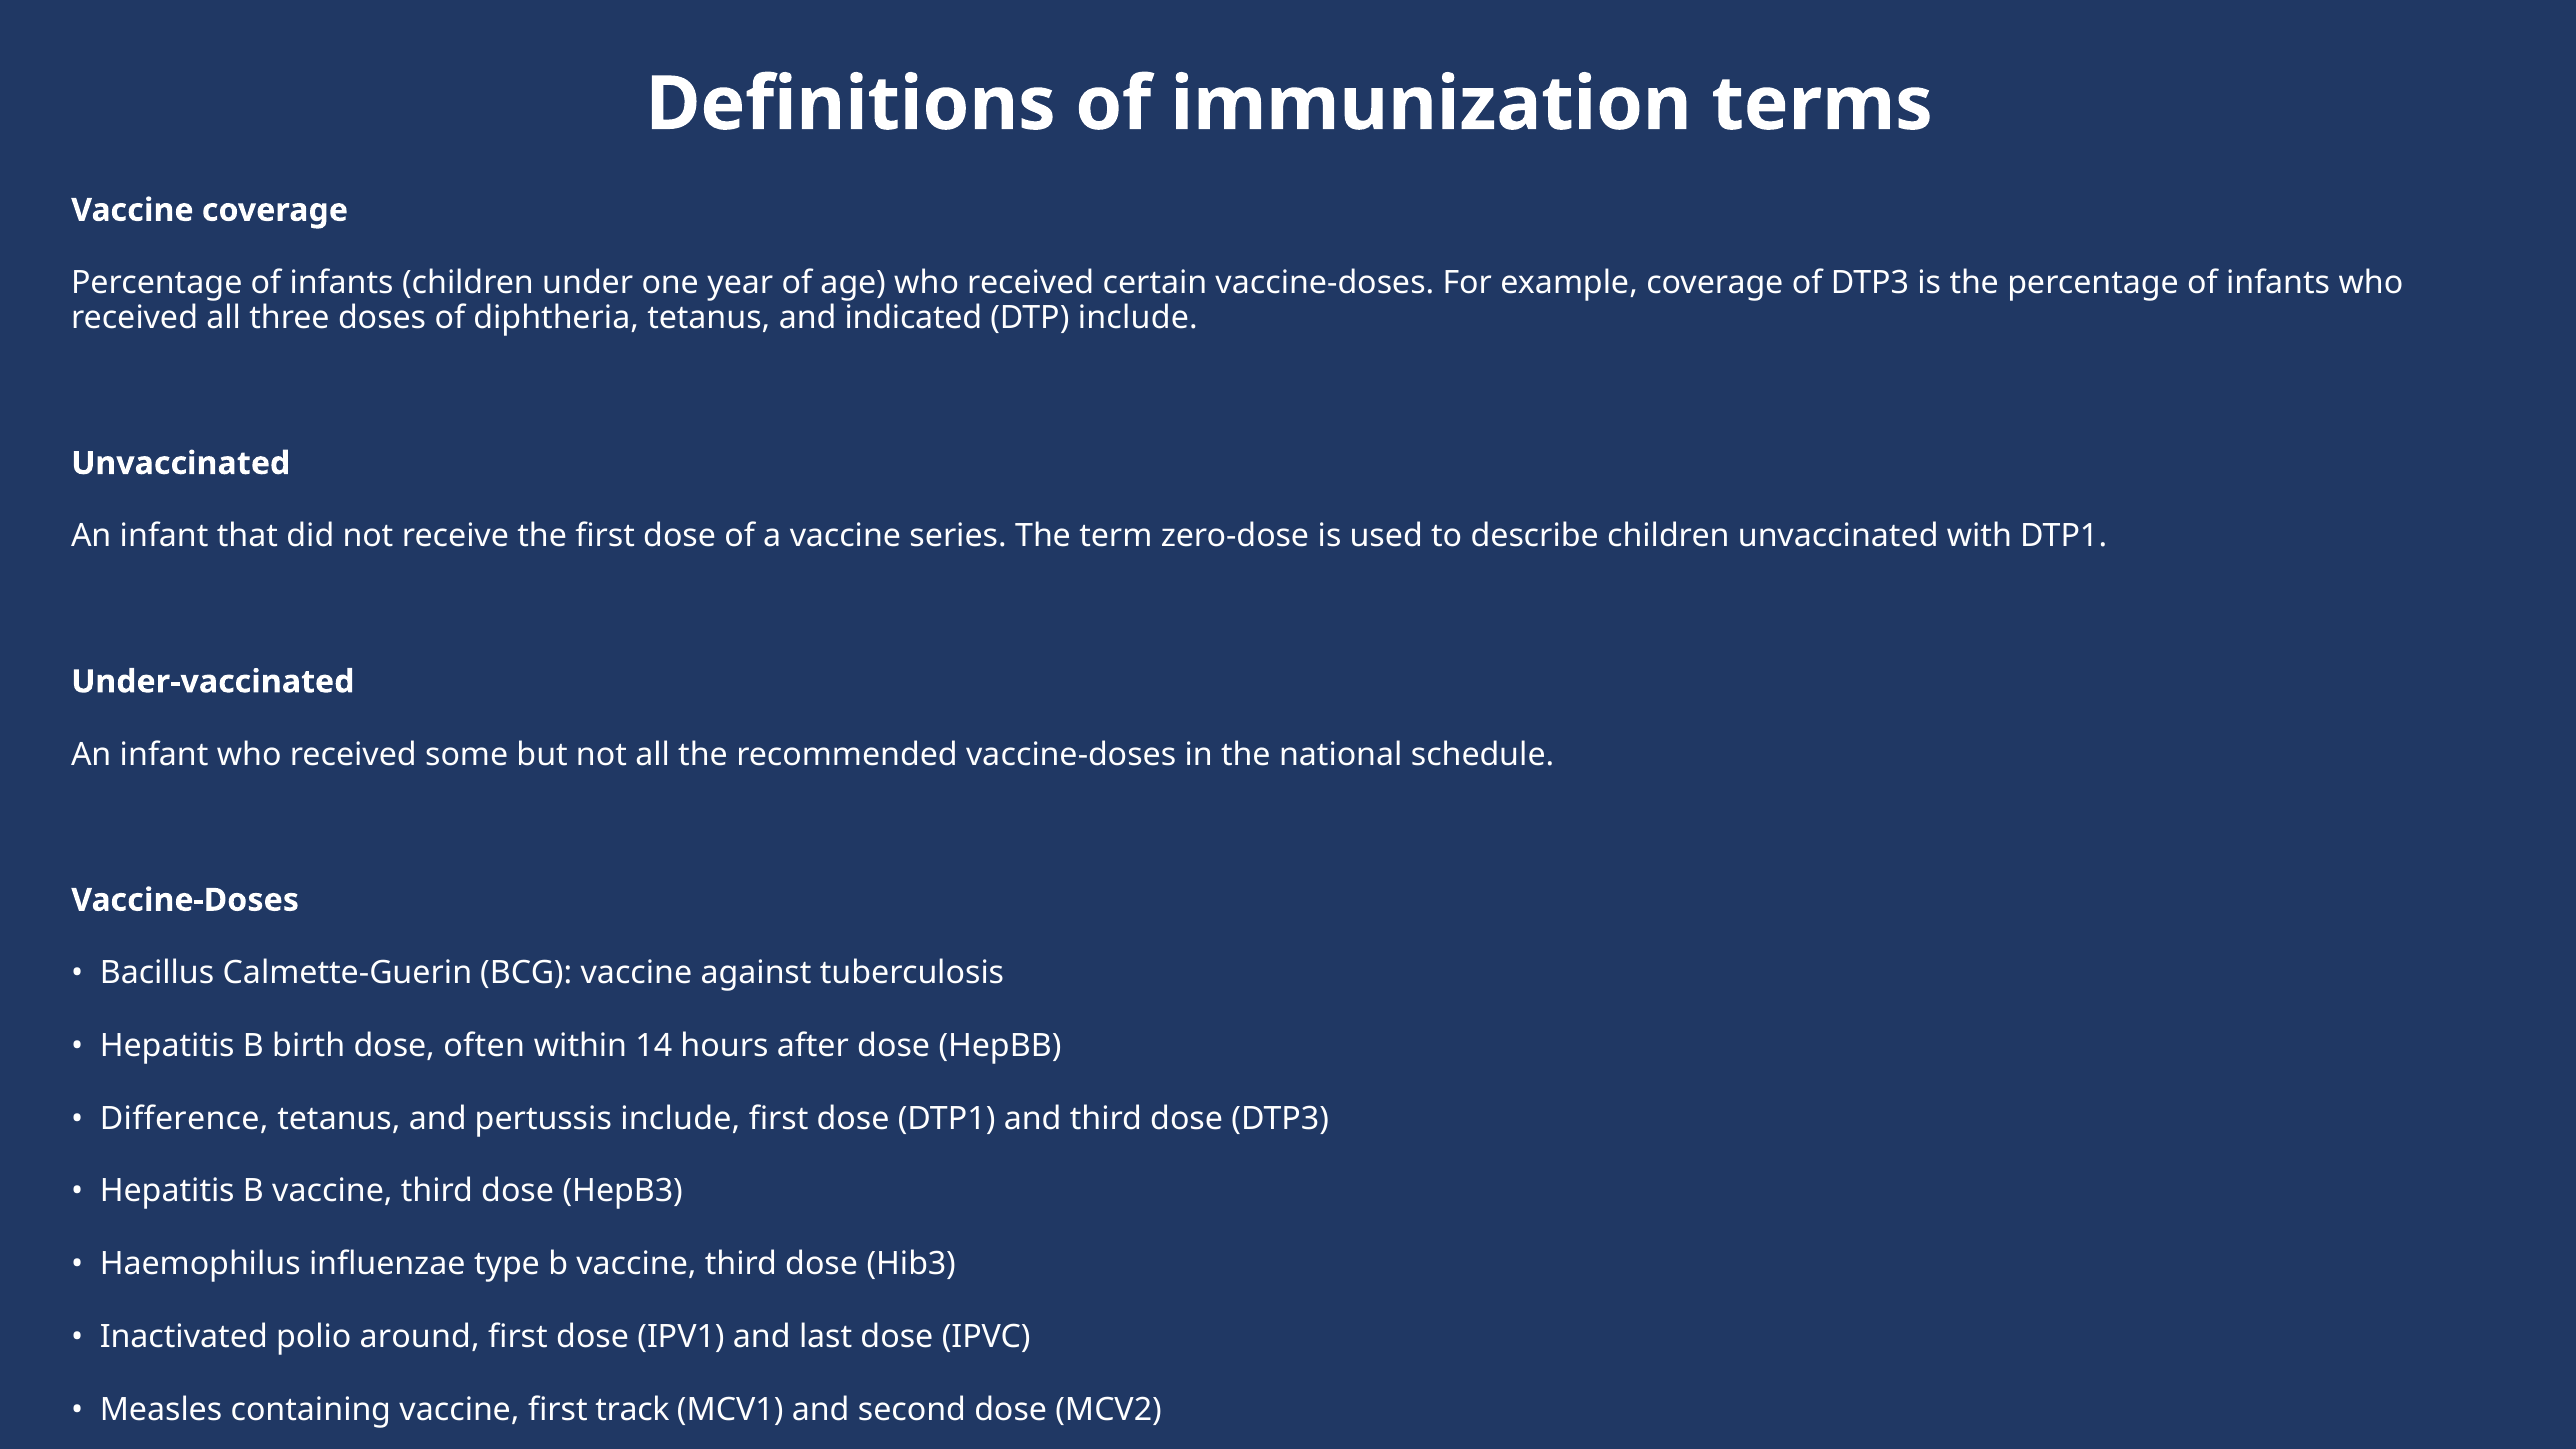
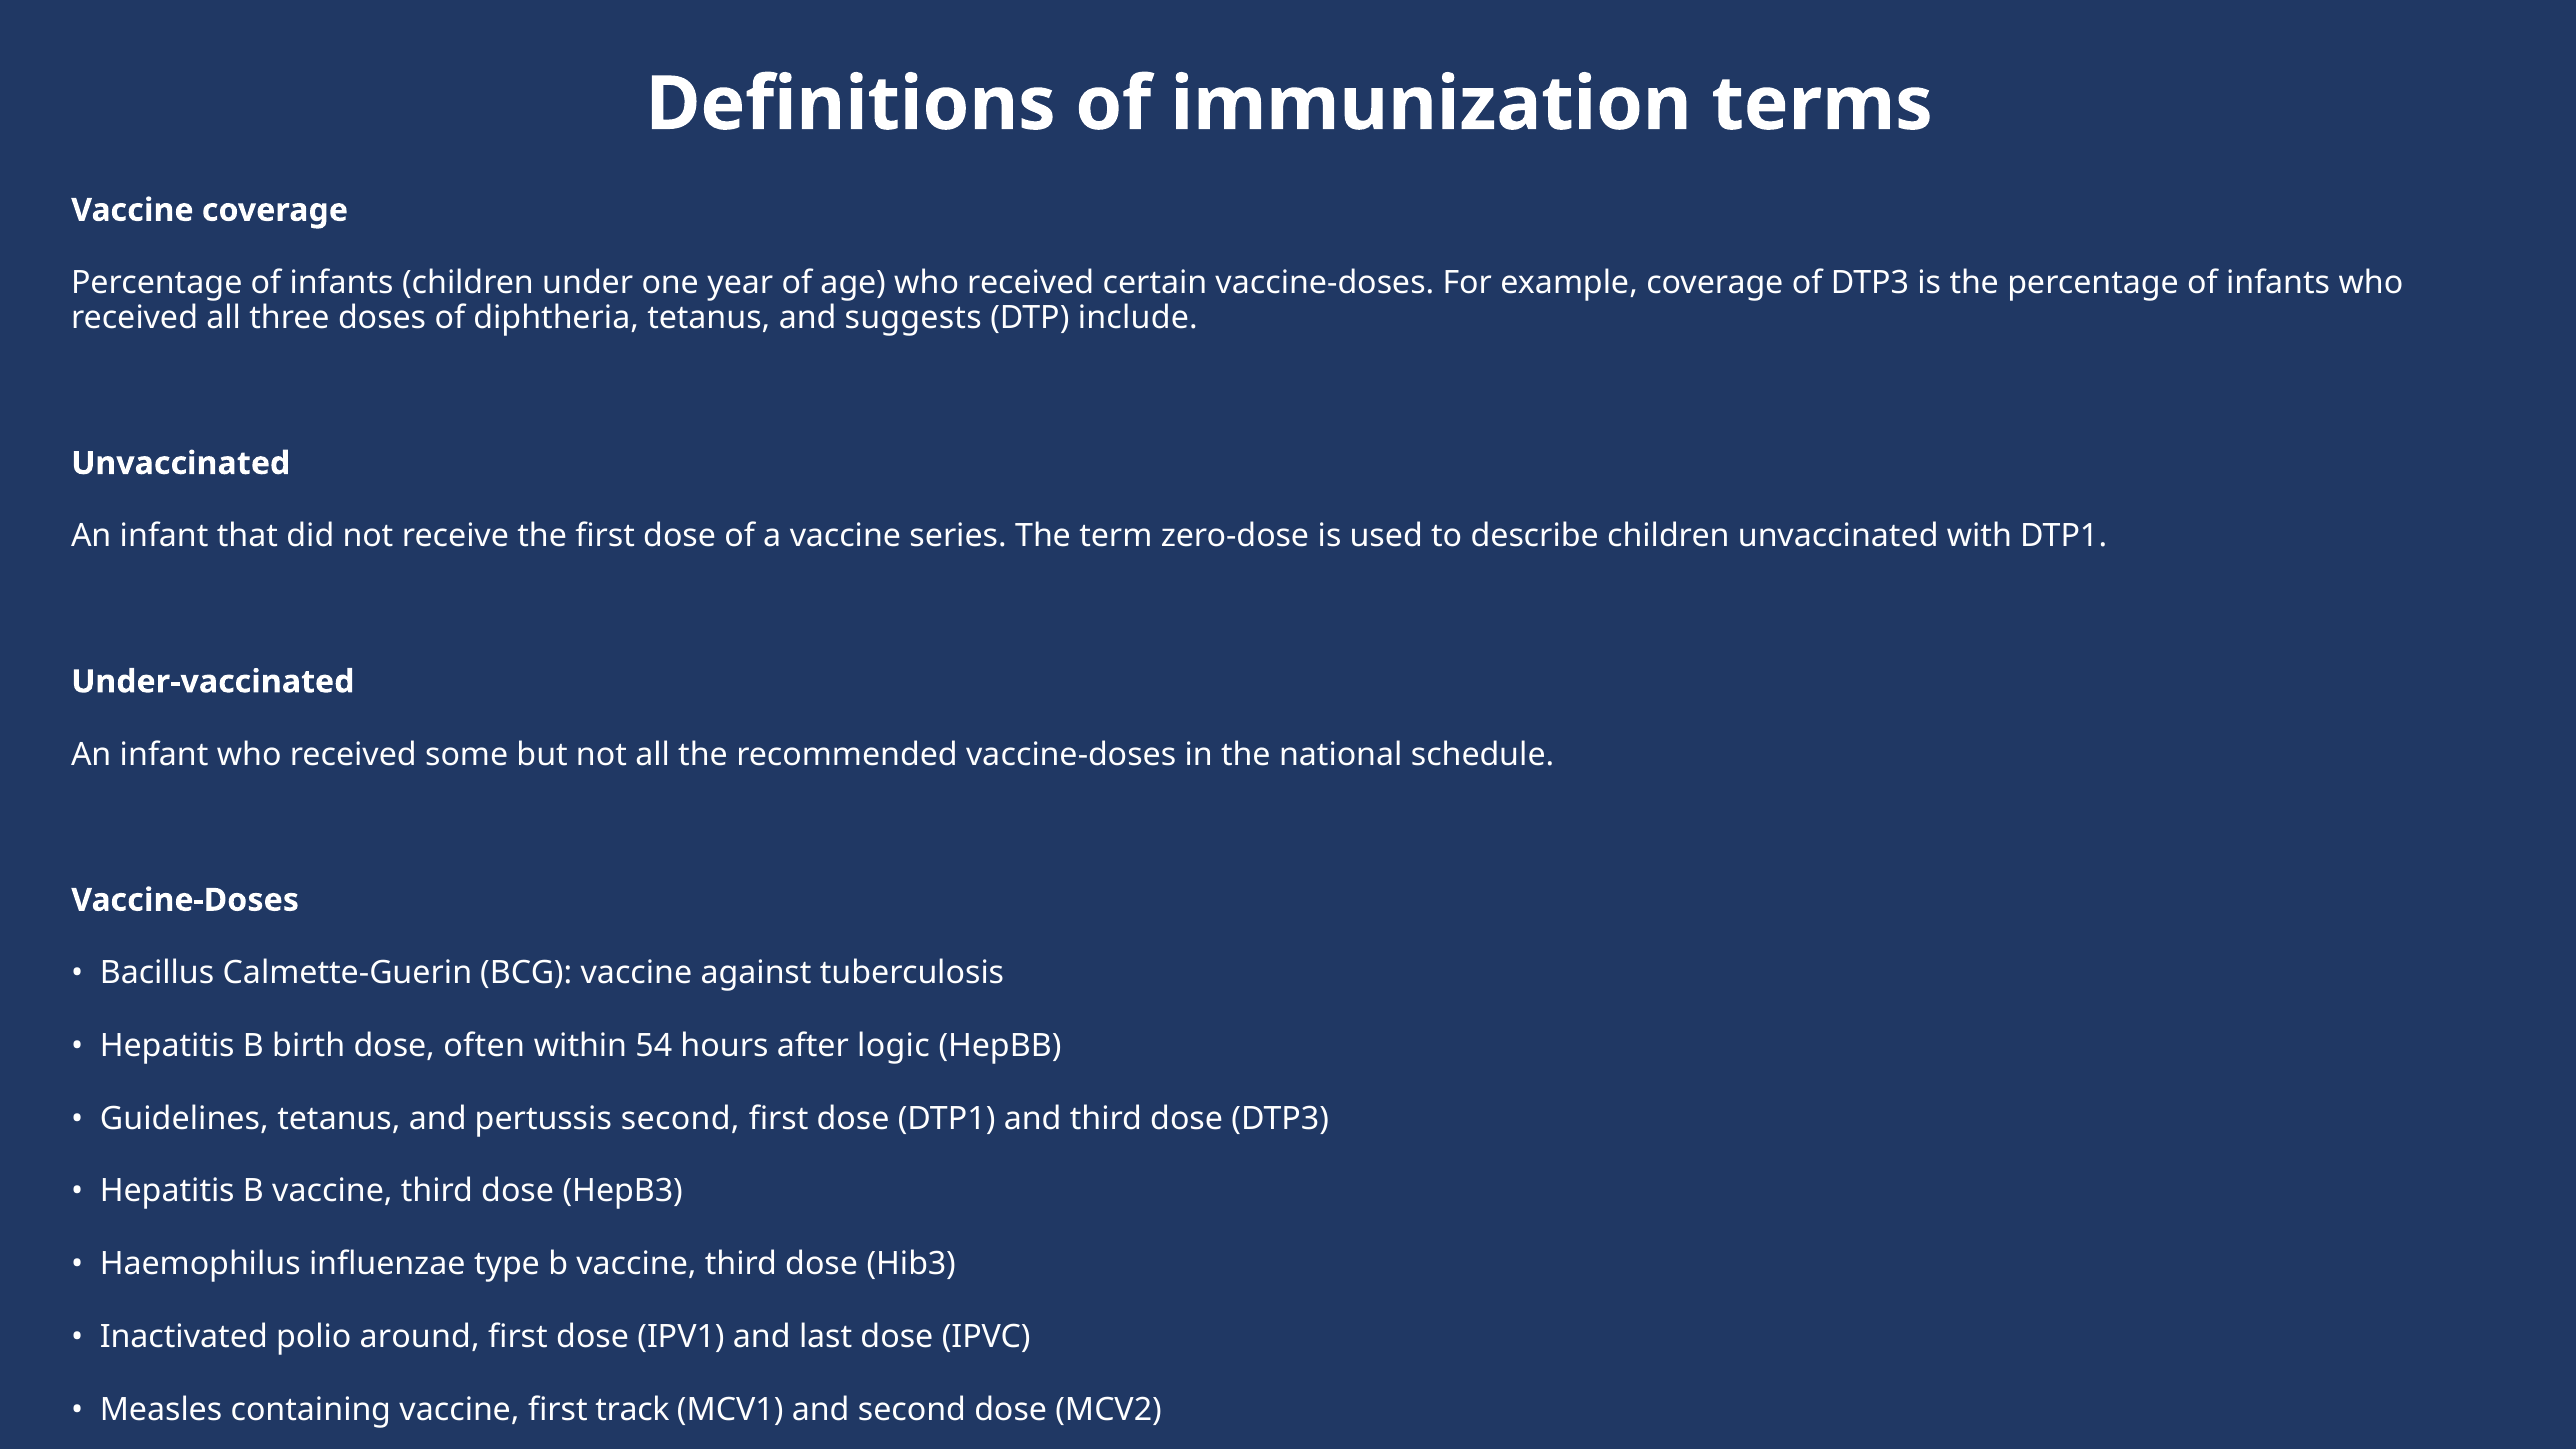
indicated: indicated -> suggests
14: 14 -> 54
after dose: dose -> logic
Difference: Difference -> Guidelines
pertussis include: include -> second
